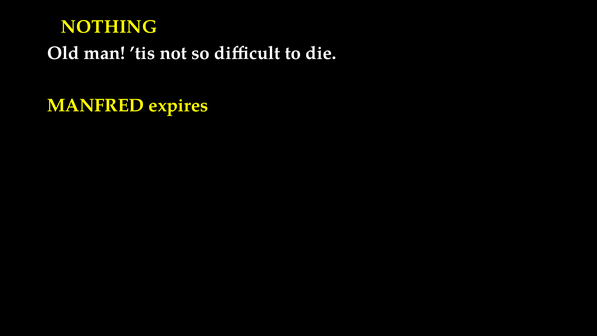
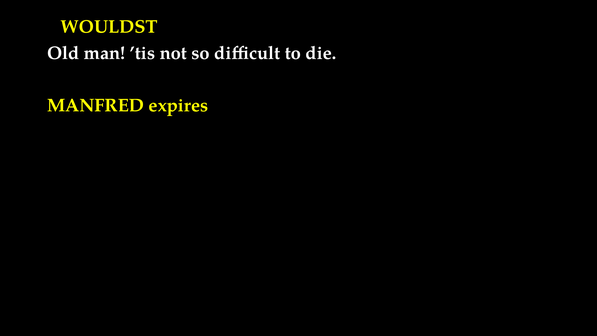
NOTHING: NOTHING -> WOULDST
